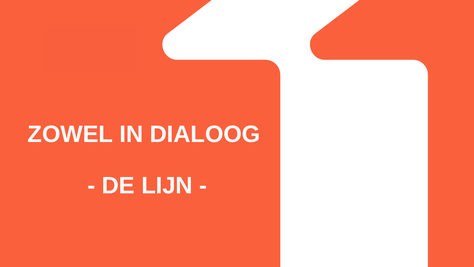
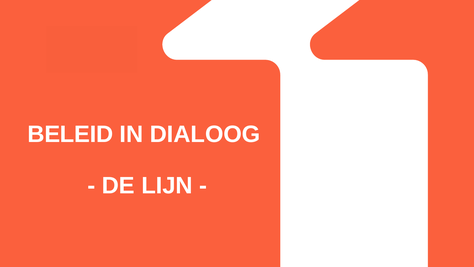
ZOWEL: ZOWEL -> BELEID
